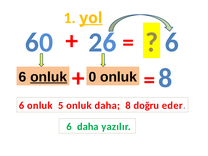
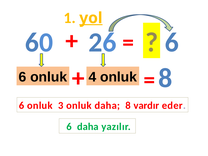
onluk at (49, 77) underline: present -> none
0: 0 -> 4
5: 5 -> 3
doğru: doğru -> vardır
